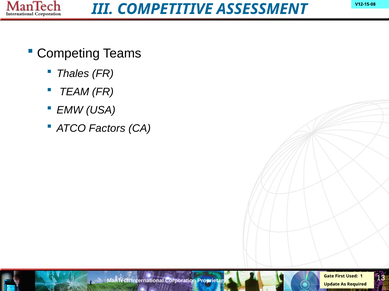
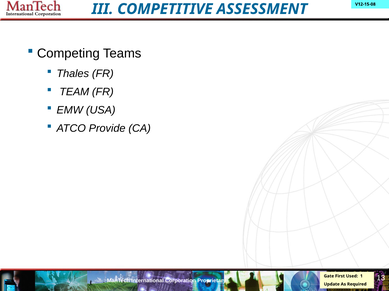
Factors: Factors -> Provide
